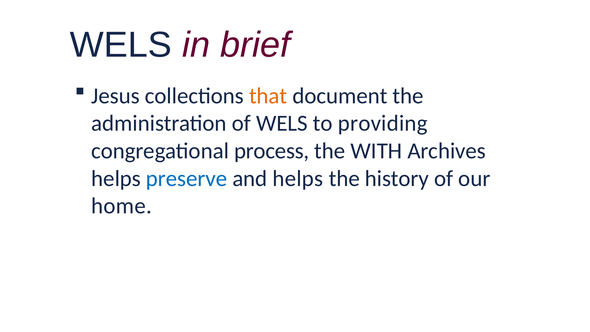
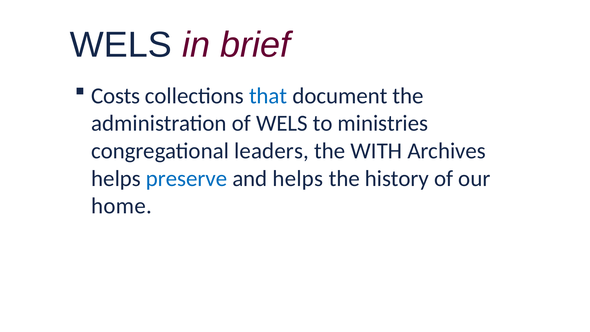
Jesus: Jesus -> Costs
that colour: orange -> blue
providing: providing -> ministries
process: process -> leaders
